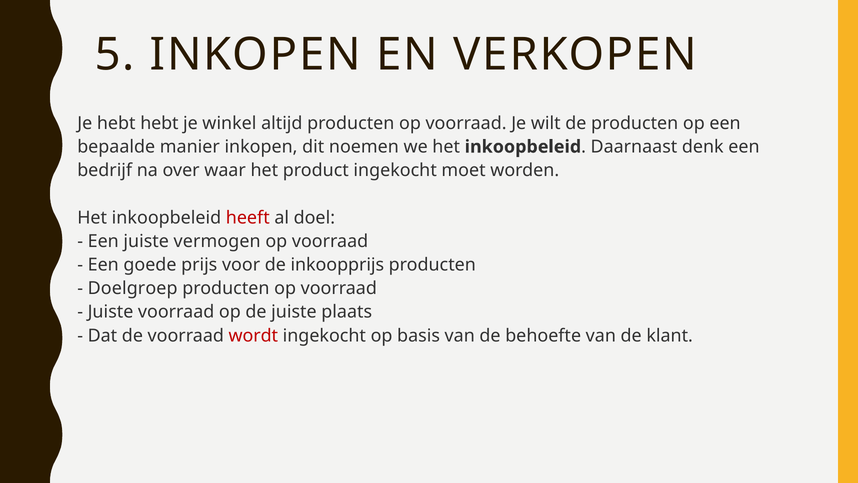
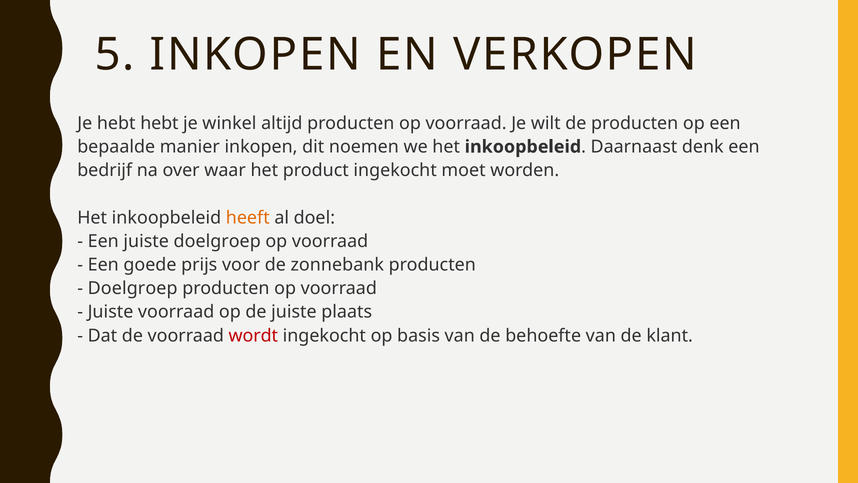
heeft colour: red -> orange
juiste vermogen: vermogen -> doelgroep
inkoopprijs: inkoopprijs -> zonnebank
